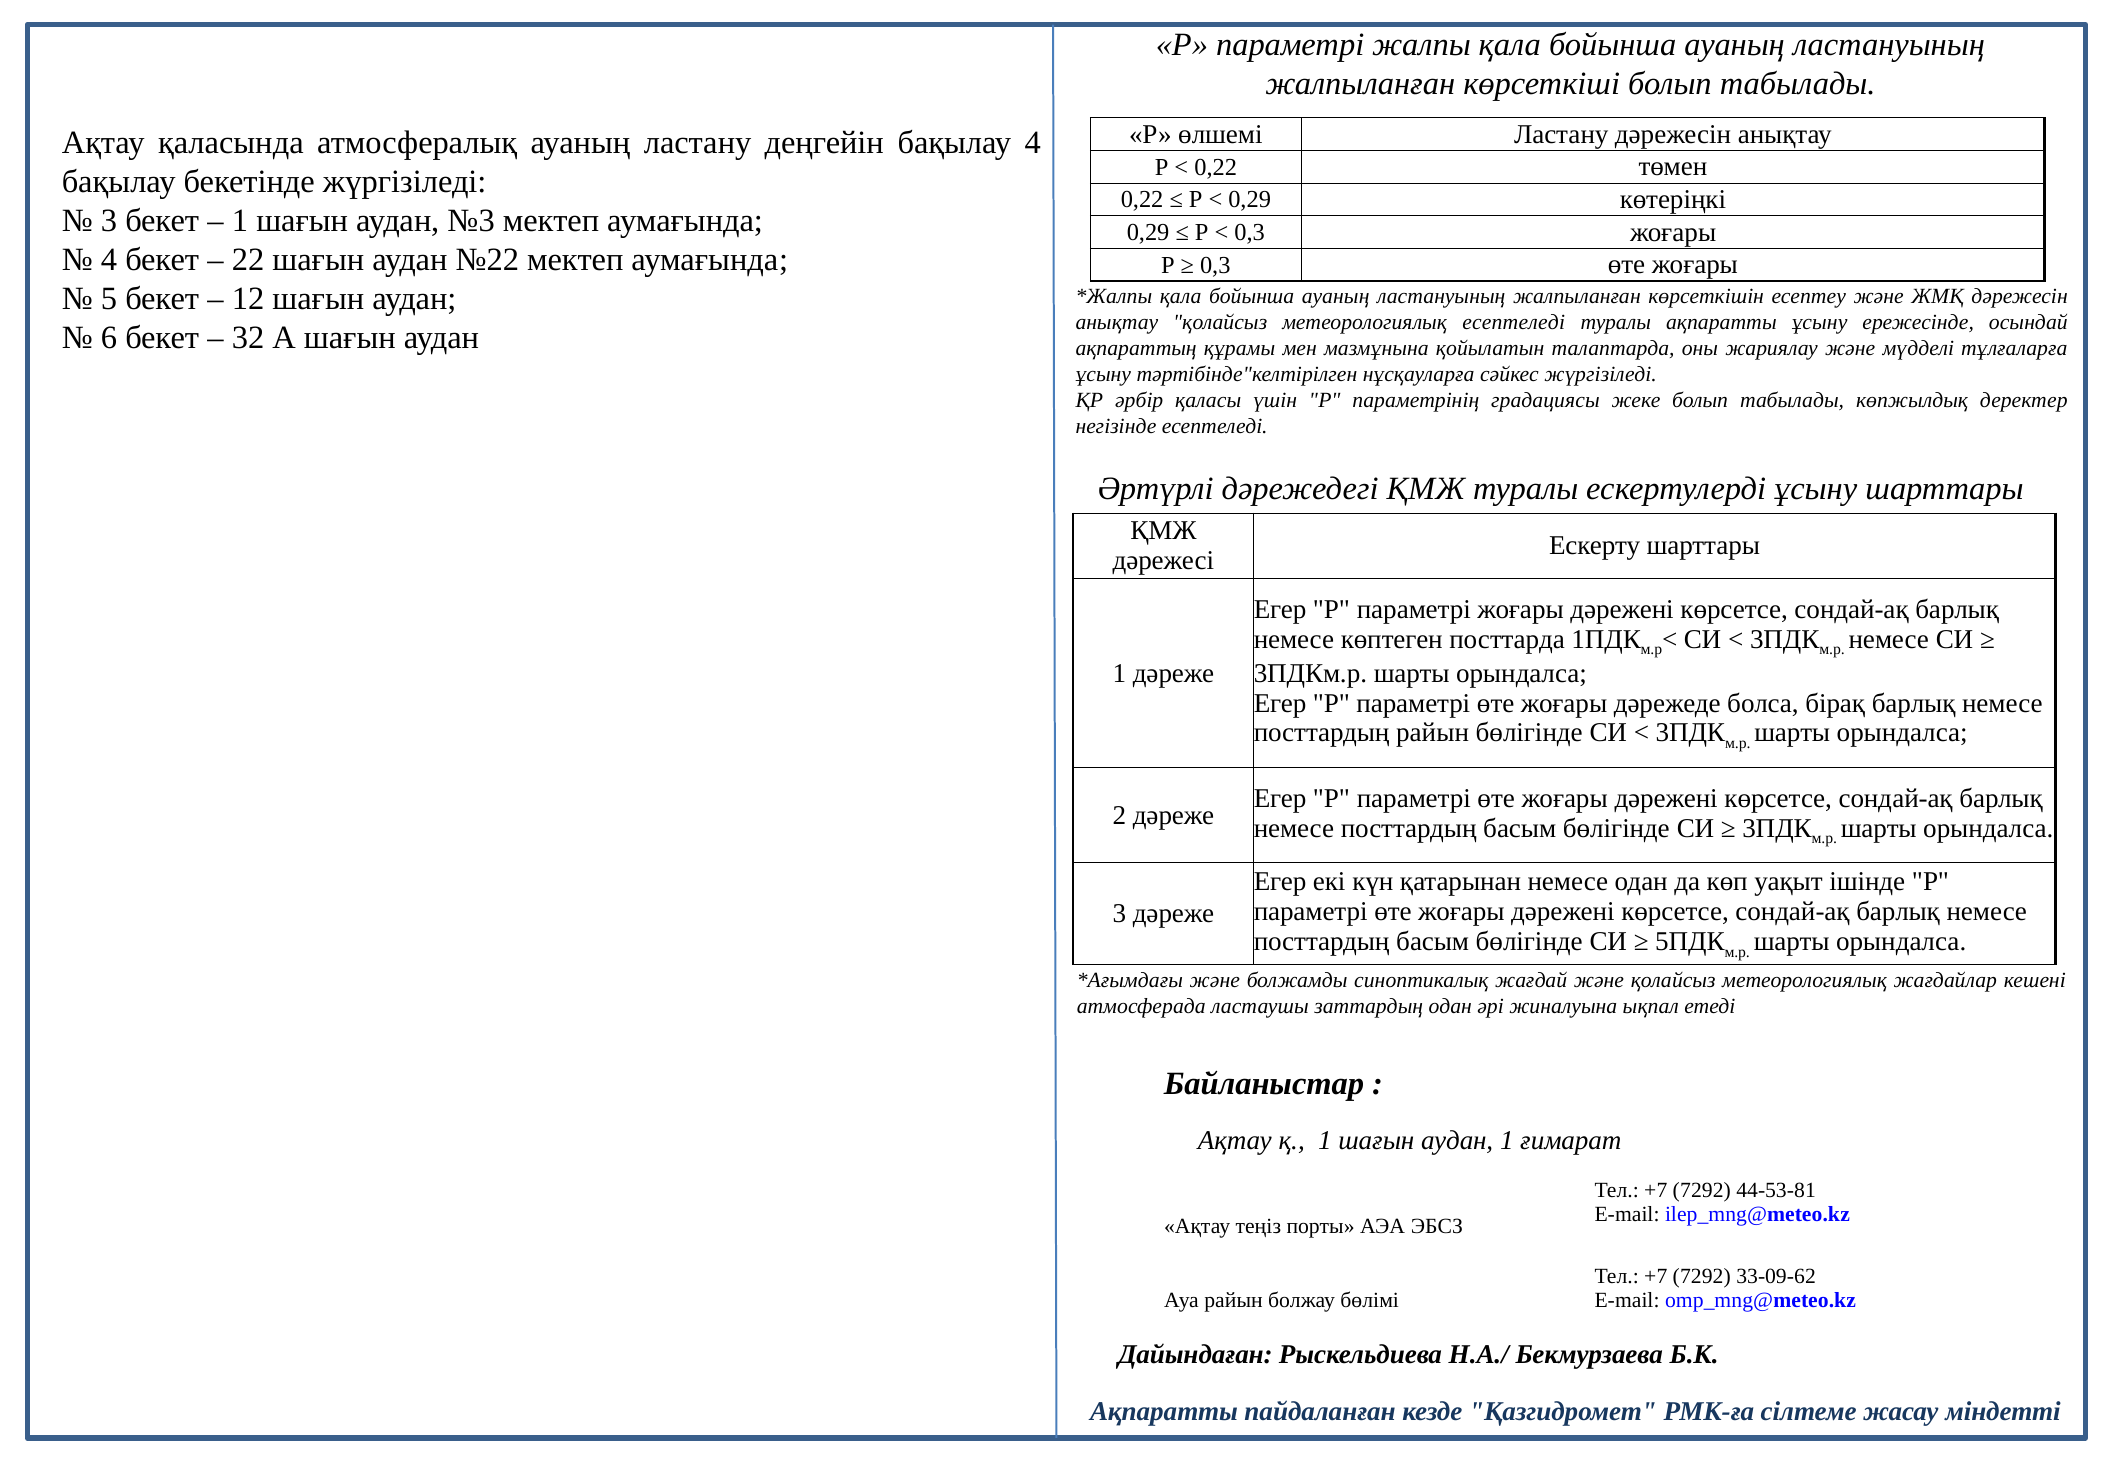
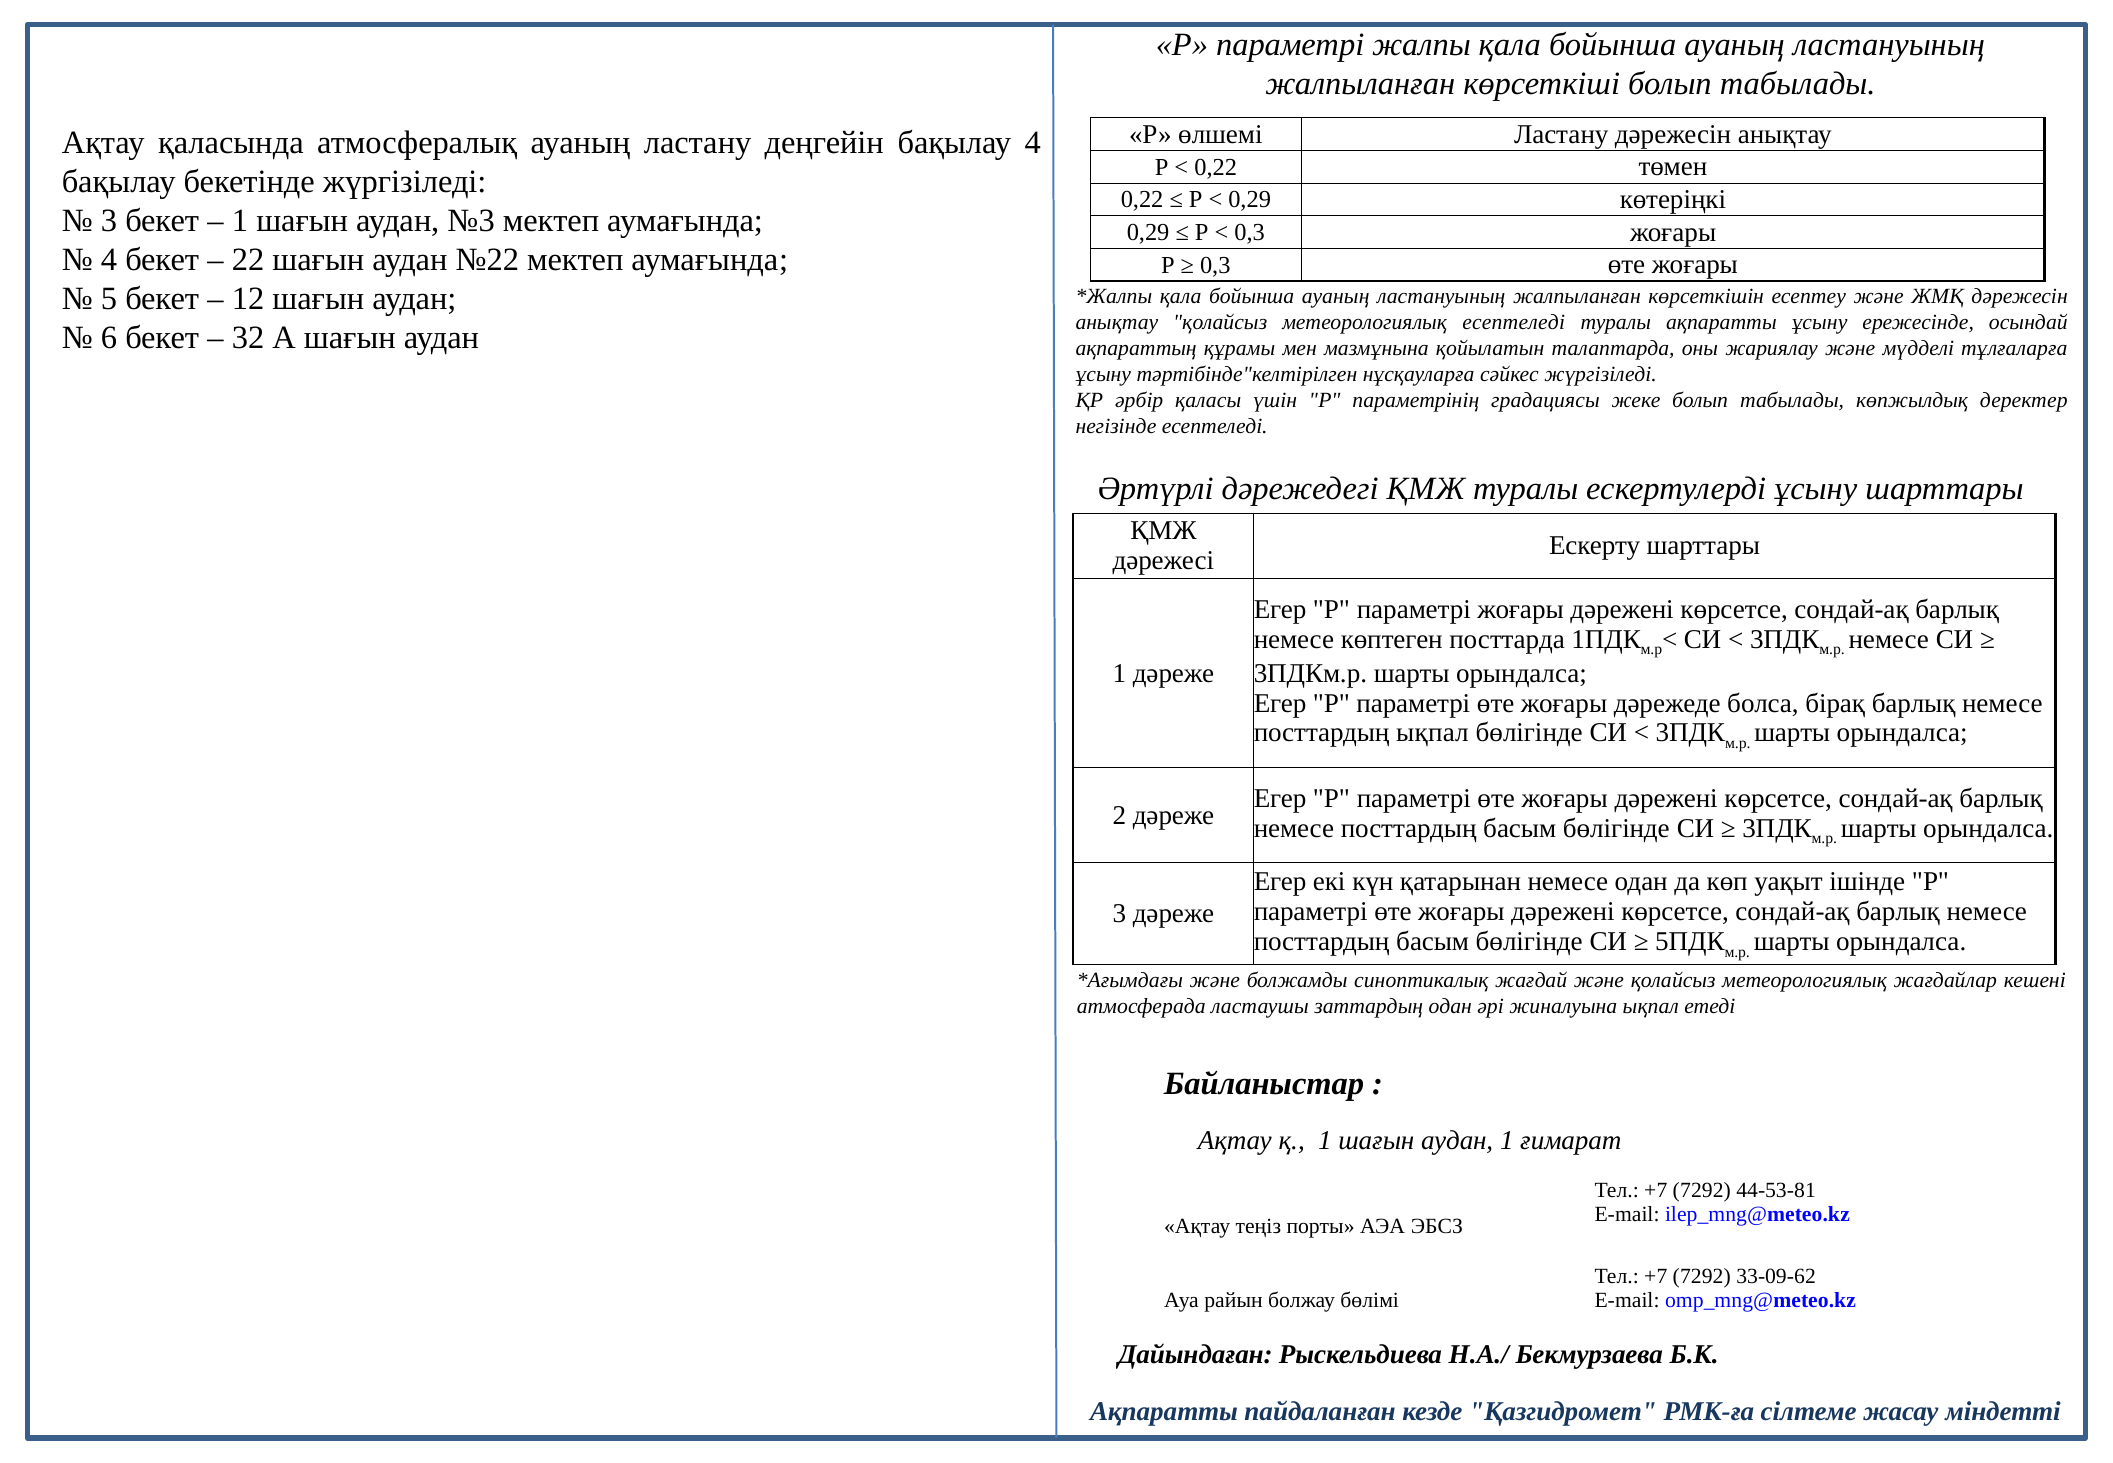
посттардың райын: райын -> ықпал
